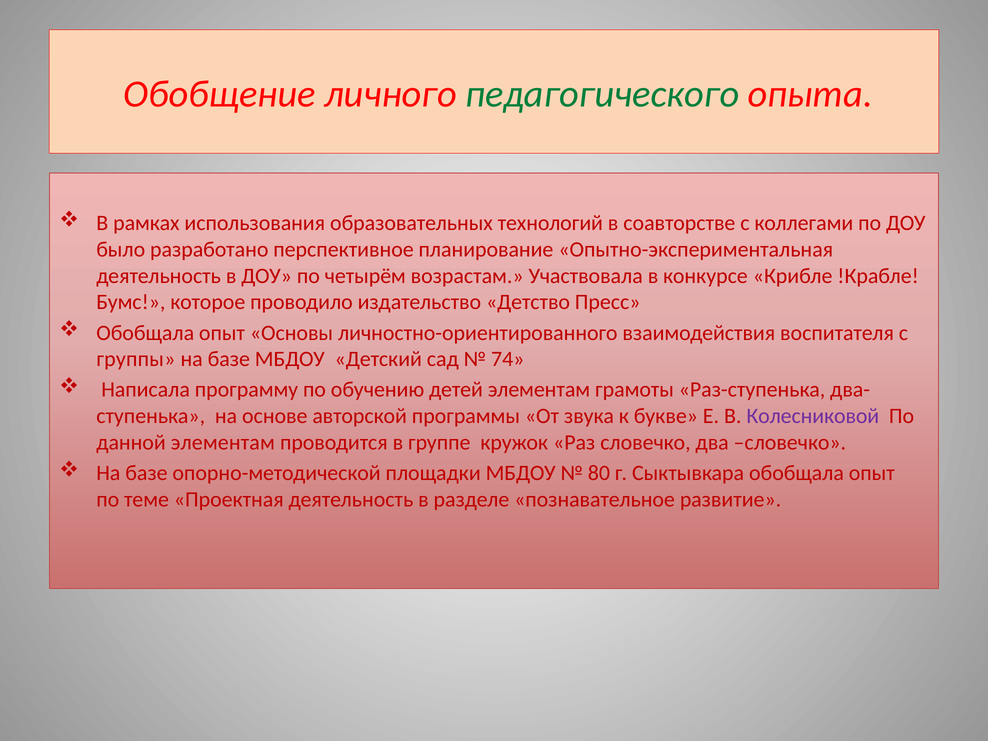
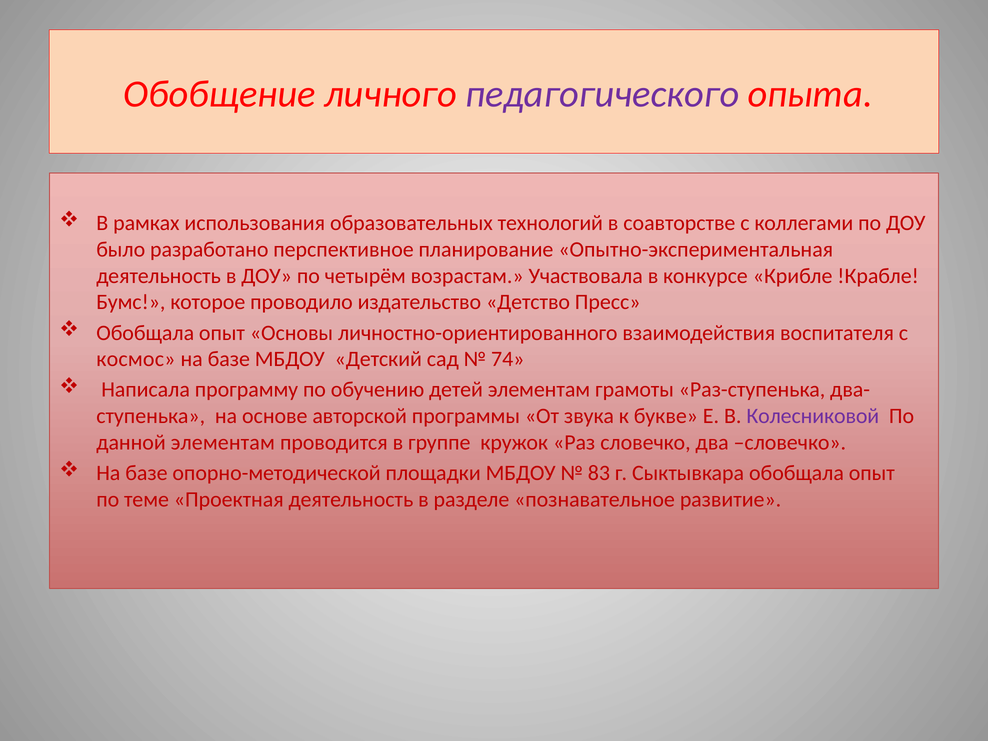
педагогического colour: green -> purple
группы: группы -> космос
80: 80 -> 83
